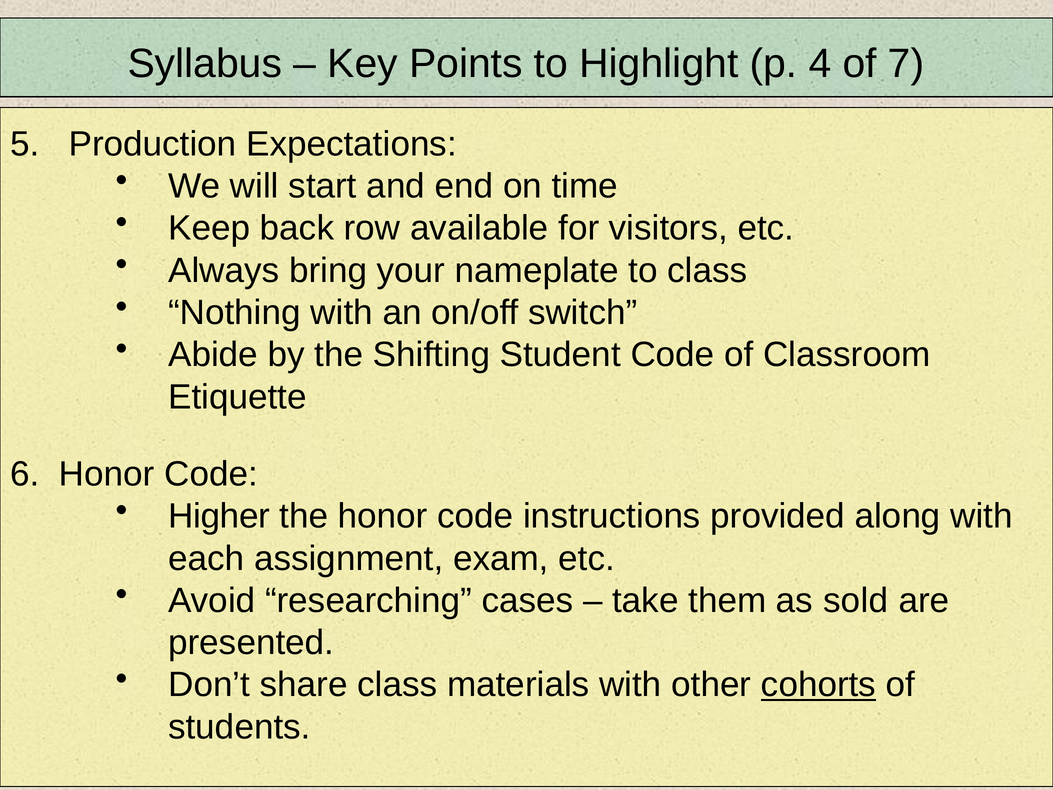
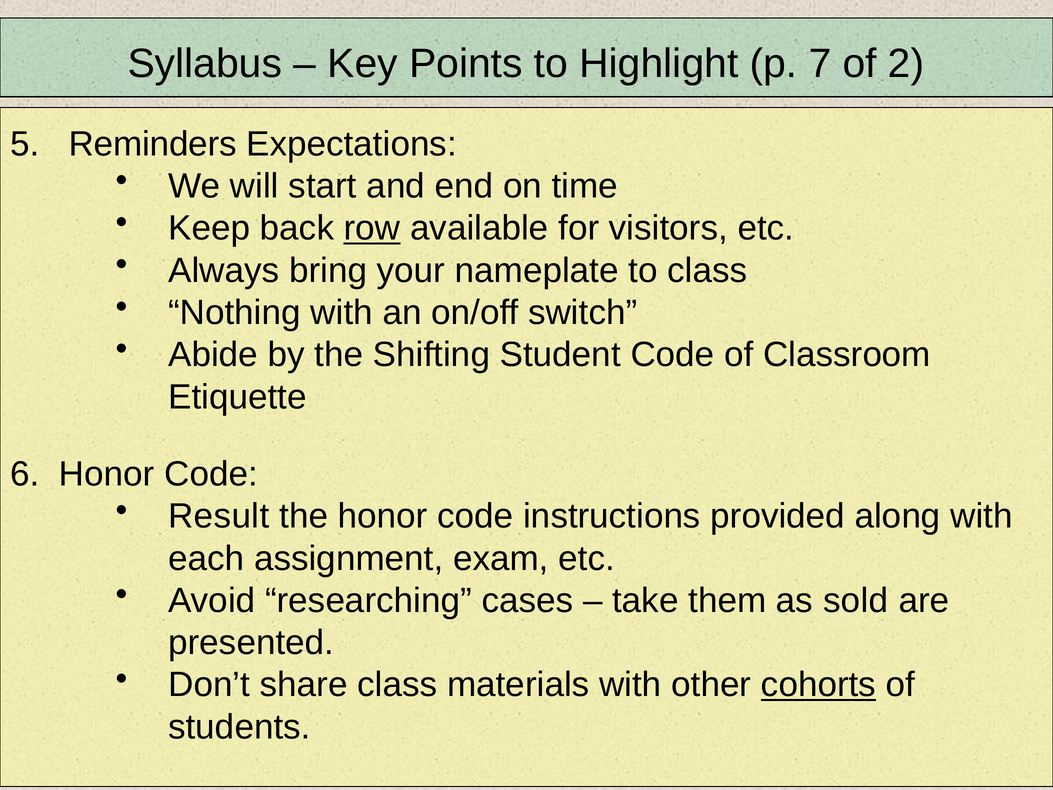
4: 4 -> 7
7: 7 -> 2
Production: Production -> Reminders
row underline: none -> present
Higher: Higher -> Result
